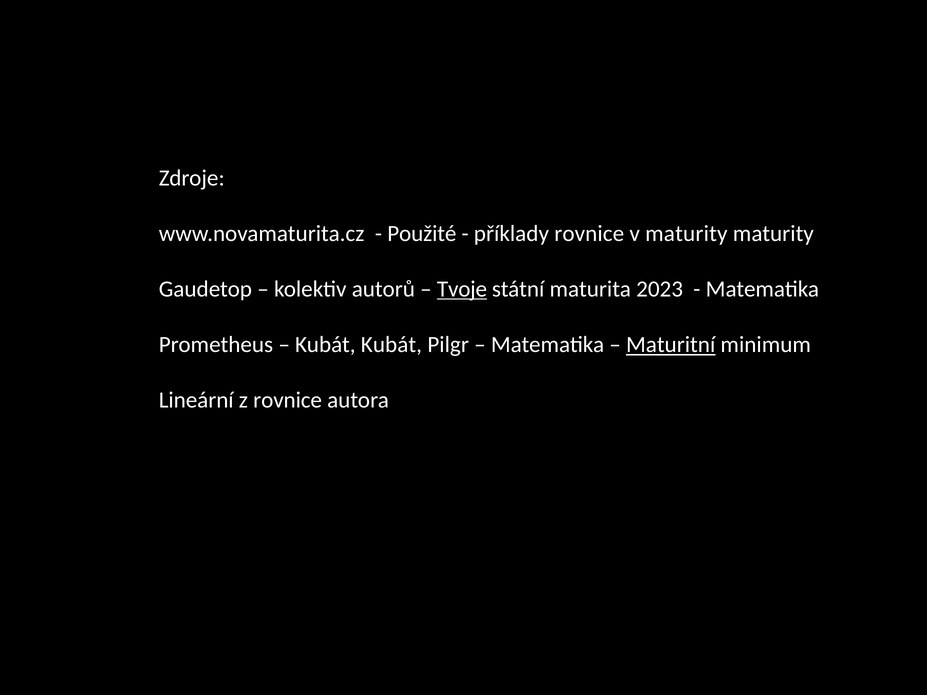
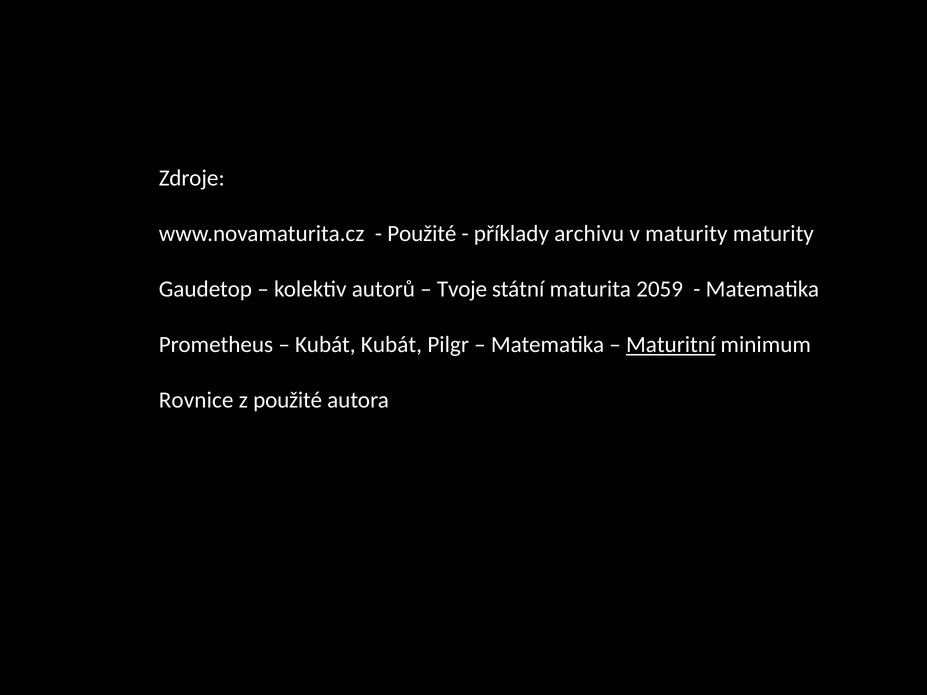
příklady rovnice: rovnice -> archivu
Tvoje underline: present -> none
2023: 2023 -> 2059
Lineární: Lineární -> Rovnice
z rovnice: rovnice -> použité
